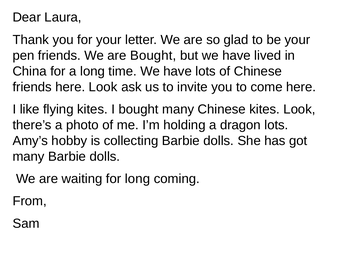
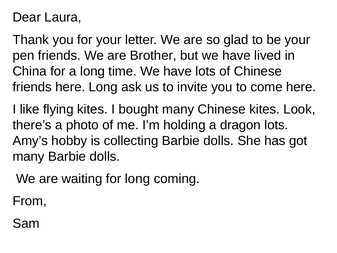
are Bought: Bought -> Brother
here Look: Look -> Long
